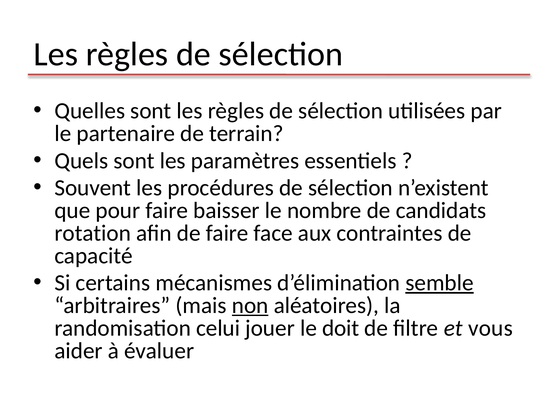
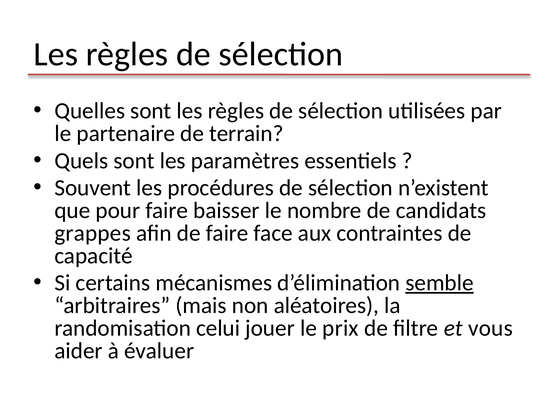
rotation: rotation -> grappes
non underline: present -> none
doit: doit -> prix
